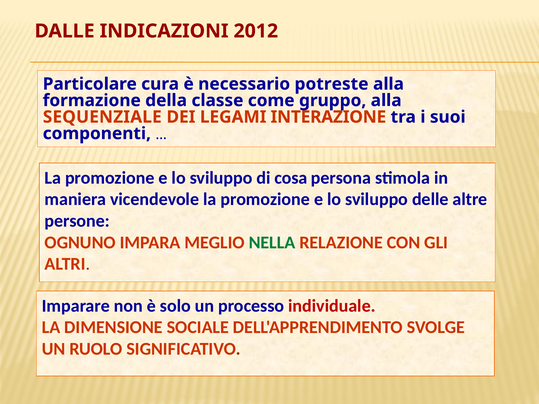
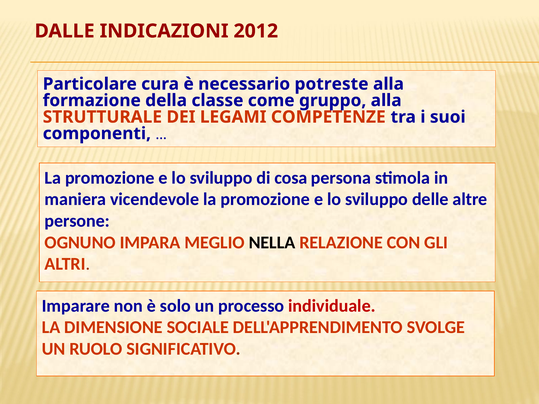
SEQUENZIALE: SEQUENZIALE -> STRUTTURALE
INTERAZIONE: INTERAZIONE -> COMPETENZE
NELLA colour: green -> black
